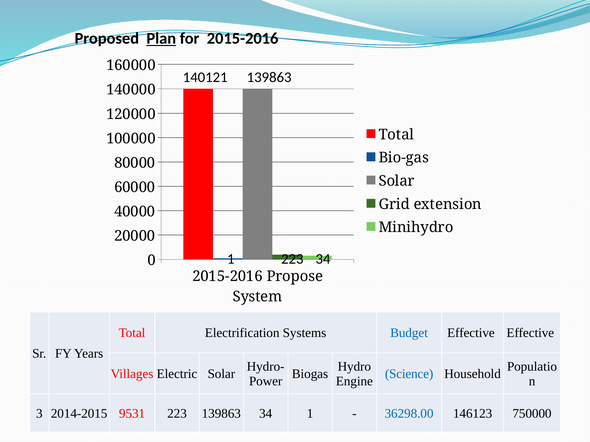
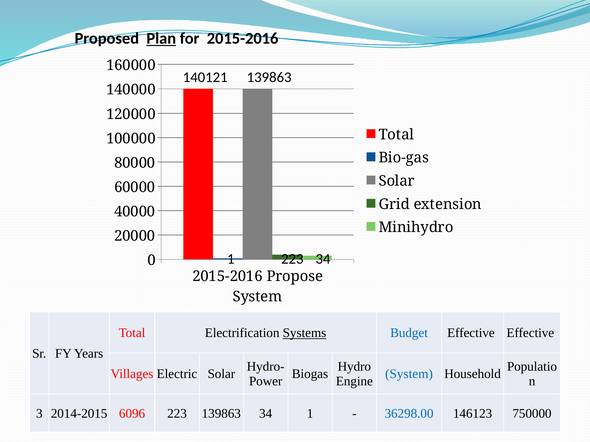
Systems underline: none -> present
Science at (409, 374): Science -> System
9531: 9531 -> 6096
